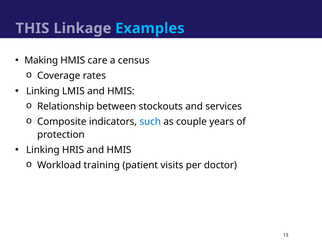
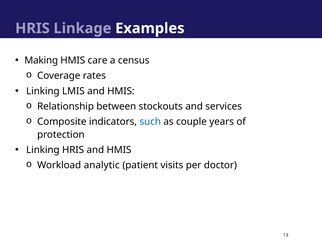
THIS at (32, 28): THIS -> HRIS
Examples colour: light blue -> white
training: training -> analytic
